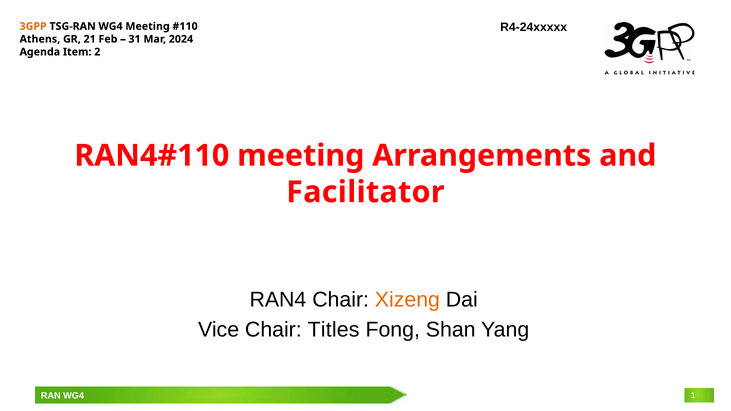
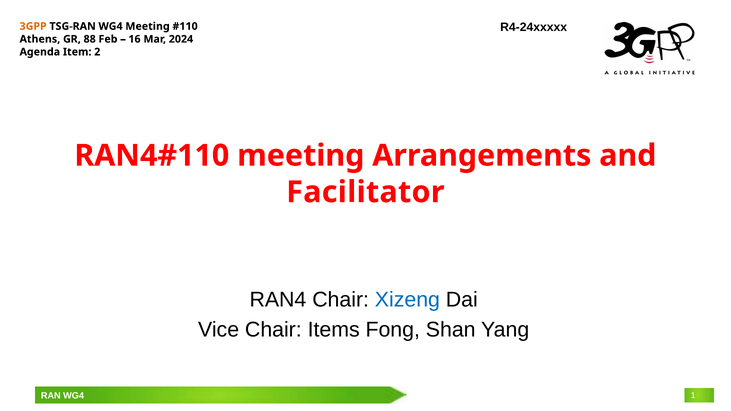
21: 21 -> 88
31: 31 -> 16
Xizeng colour: orange -> blue
Titles: Titles -> Items
